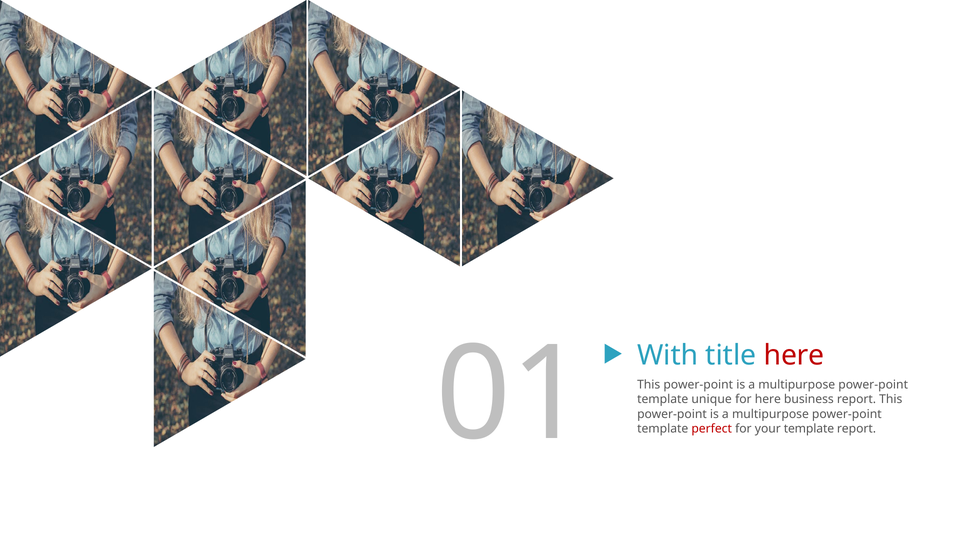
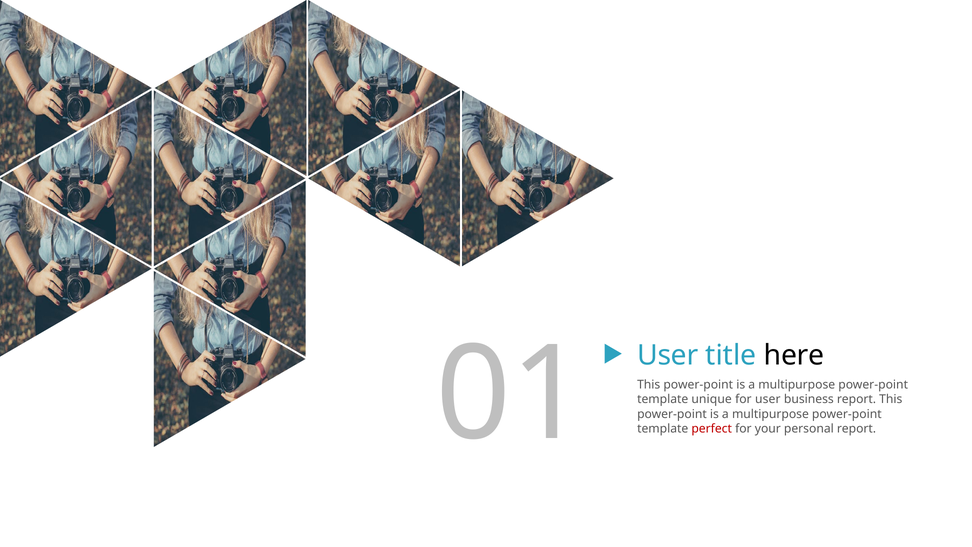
With at (668, 355): With -> User
here at (794, 355) colour: red -> black
for here: here -> user
your template: template -> personal
